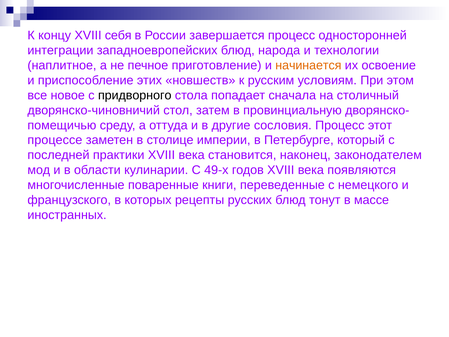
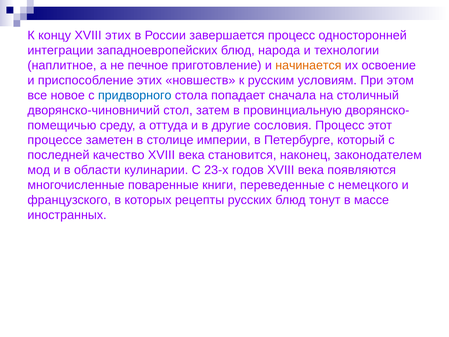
XVIII себя: себя -> этих
придворного colour: black -> blue
практики: практики -> качество
49-х: 49-х -> 23-х
